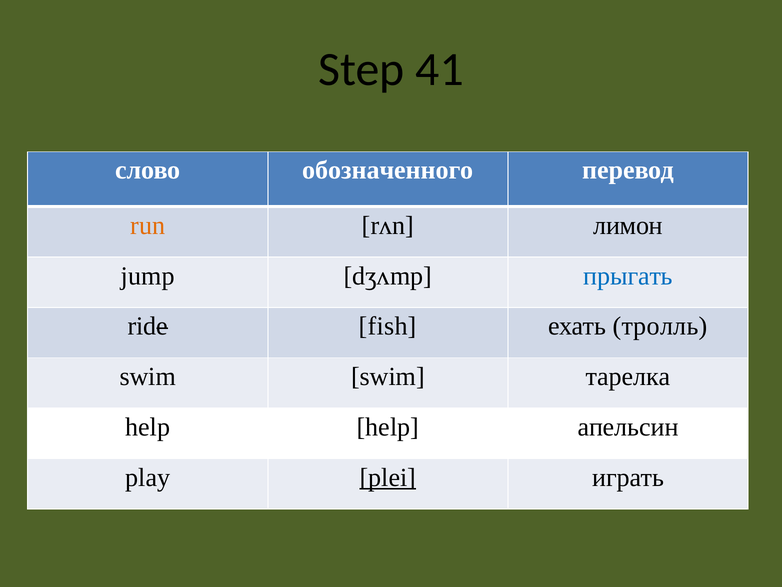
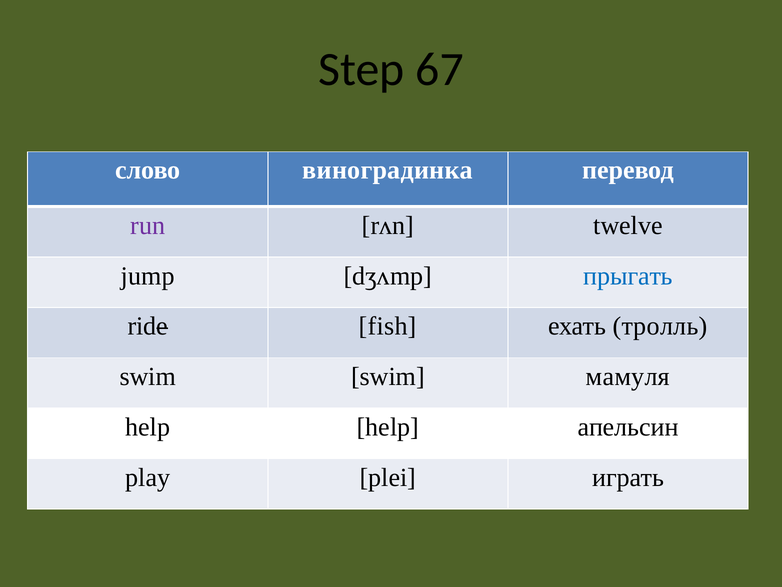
41: 41 -> 67
обозначенного: обозначенного -> виноградинка
run colour: orange -> purple
лимон: лимон -> twelve
тарелка: тарелка -> мамуля
plei underline: present -> none
